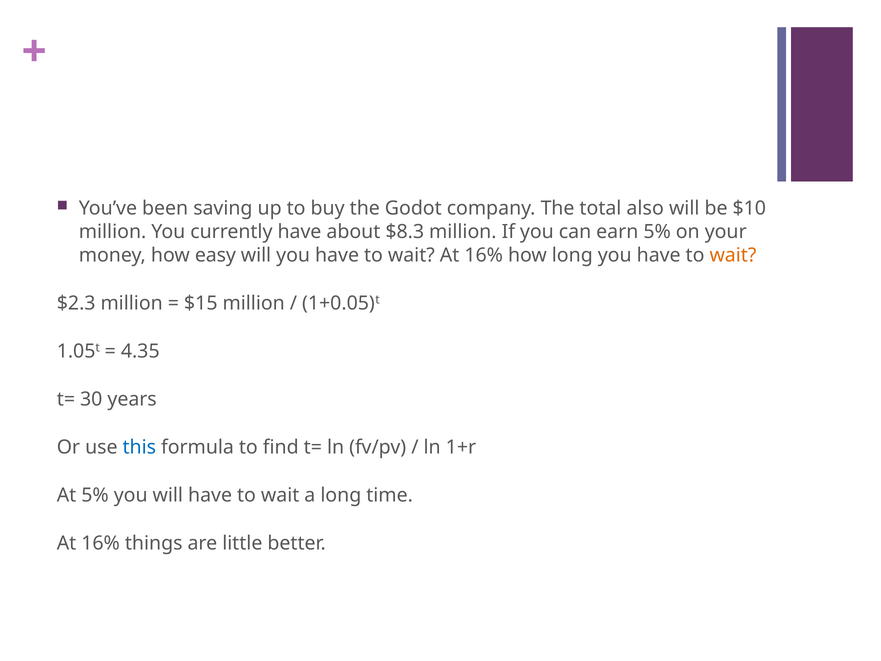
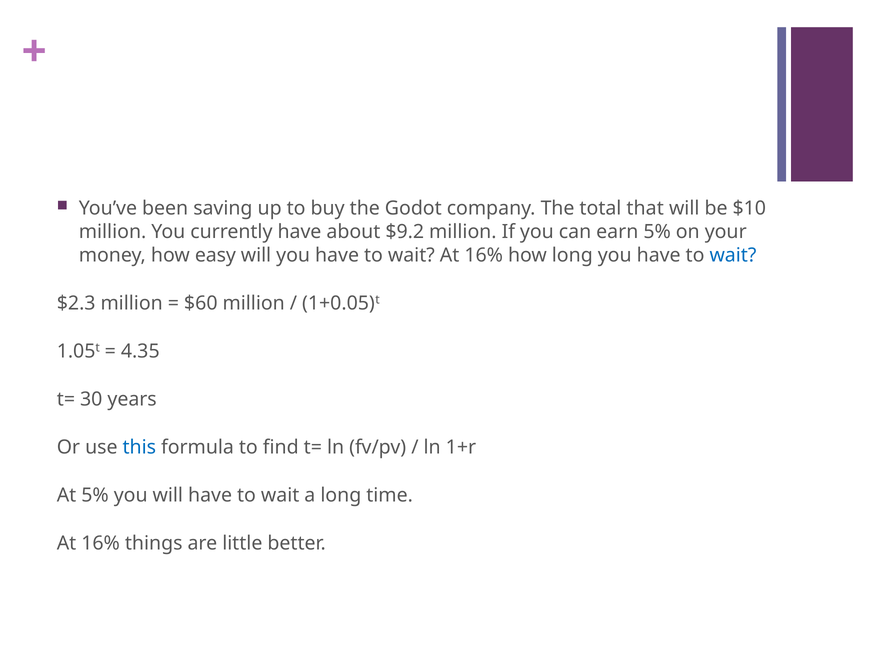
also: also -> that
$8.3: $8.3 -> $9.2
wait at (733, 255) colour: orange -> blue
$15: $15 -> $60
